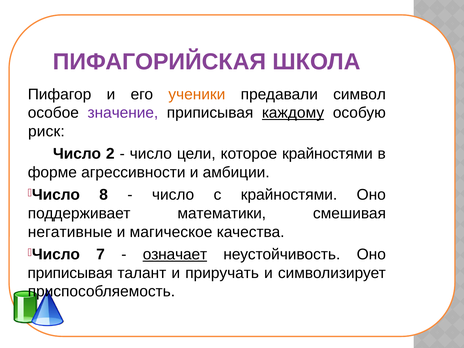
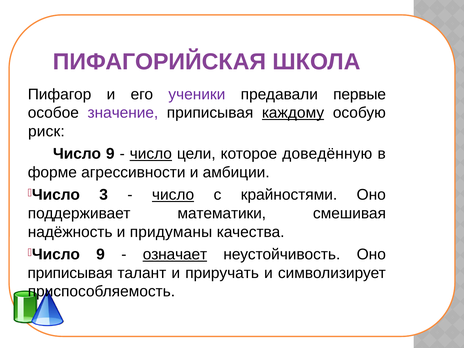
ученики colour: orange -> purple
символ: символ -> первые
Число 2: 2 -> 9
число at (151, 154) underline: none -> present
которое крайностями: крайностями -> доведённую
8: 8 -> 3
число at (173, 195) underline: none -> present
негативные: негативные -> надёжность
магическое: магическое -> придуманы
7 at (101, 254): 7 -> 9
